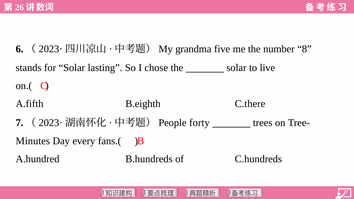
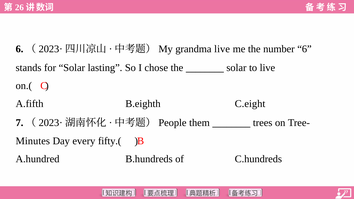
grandma five: five -> live
8: 8 -> 6
C.there: C.there -> C.eight
forty: forty -> them
fans.(: fans.( -> fifty.(
